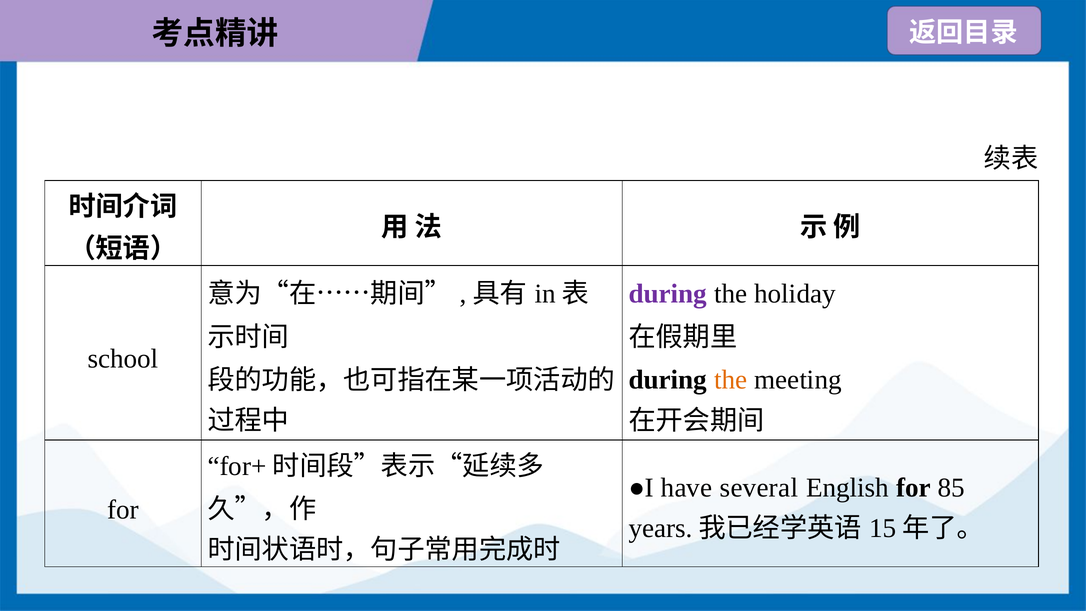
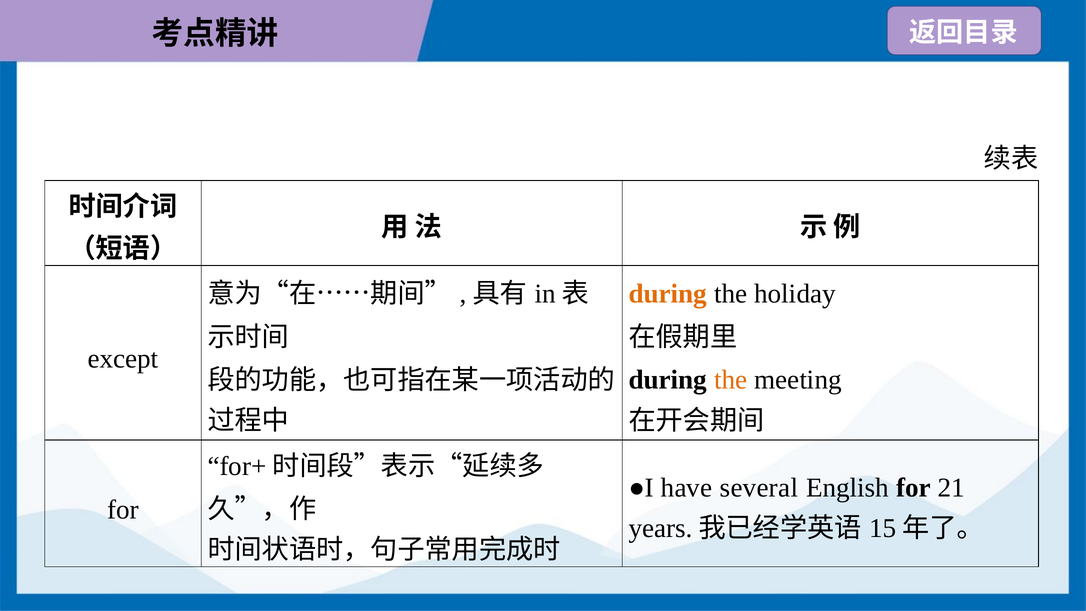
during at (668, 294) colour: purple -> orange
school: school -> except
85: 85 -> 21
